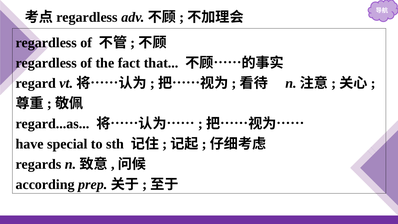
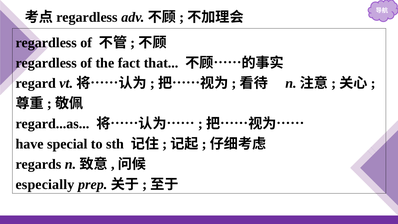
according: according -> especially
